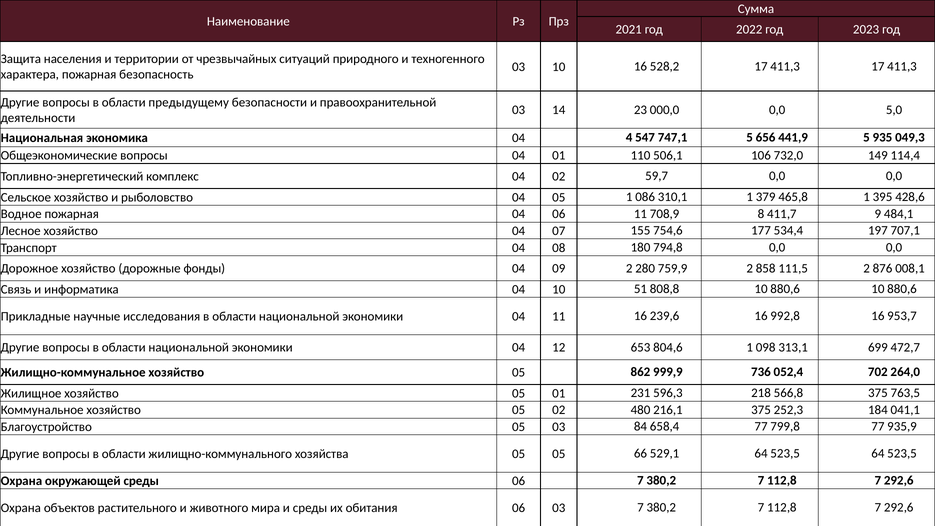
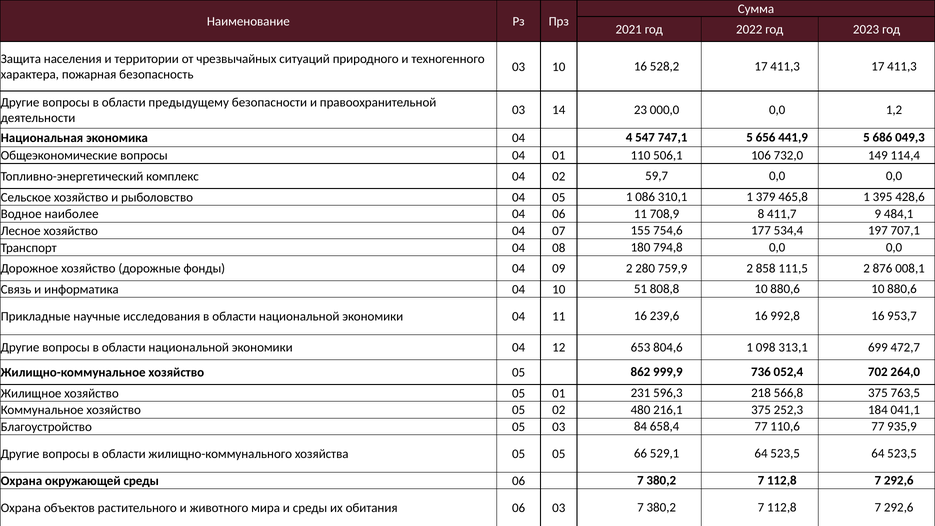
5,0: 5,0 -> 1,2
935: 935 -> 686
Водное пожарная: пожарная -> наиболее
799,8: 799,8 -> 110,6
